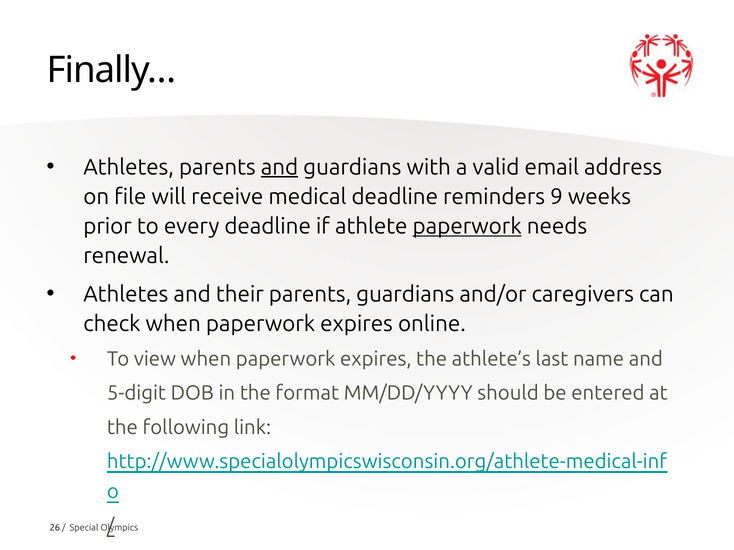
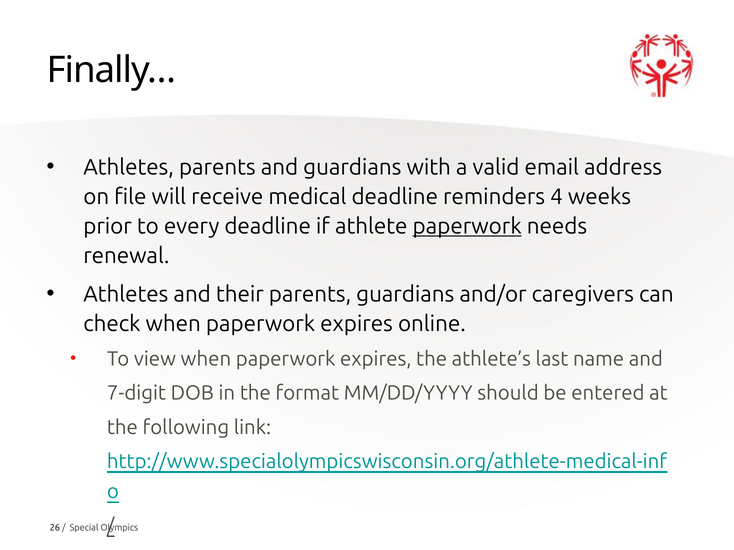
and at (279, 167) underline: present -> none
9: 9 -> 4
5-digit: 5-digit -> 7-digit
